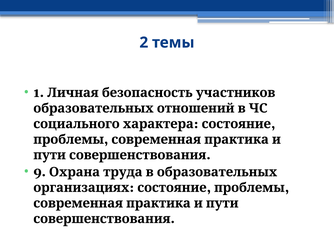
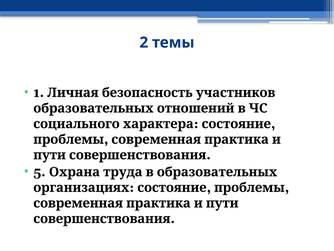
9: 9 -> 5
